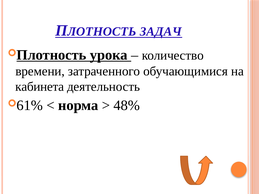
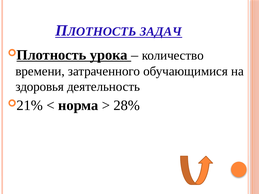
кабинета: кабинета -> здоровья
61%: 61% -> 21%
48%: 48% -> 28%
